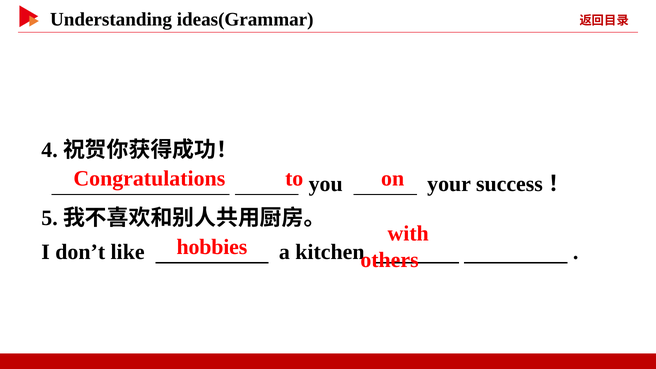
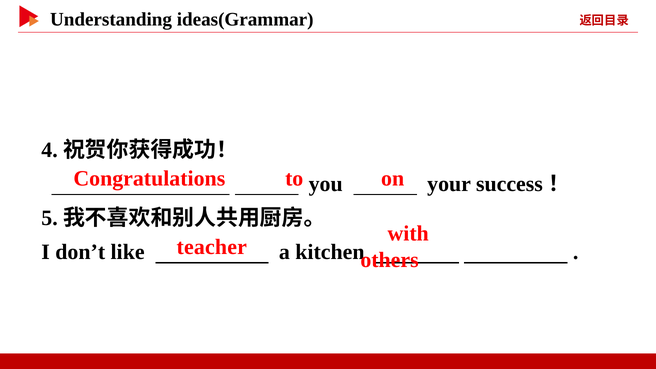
hobbies: hobbies -> teacher
